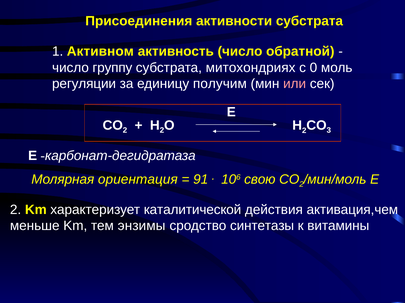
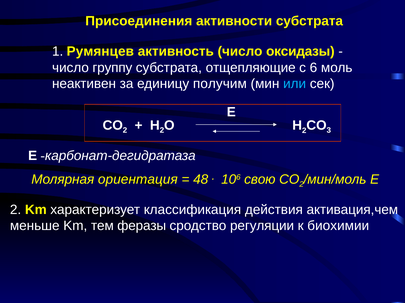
Активном: Активном -> Румянцев
обратной: обратной -> оксидазы
митохондриях: митохондриях -> отщепляющие
0: 0 -> 6
регуляции: регуляции -> неактивен
или colour: pink -> light blue
91: 91 -> 48
каталитической: каталитической -> классификация
энзимы: энзимы -> феразы
синтетазы: синтетазы -> регуляции
витамины: витамины -> биохимии
